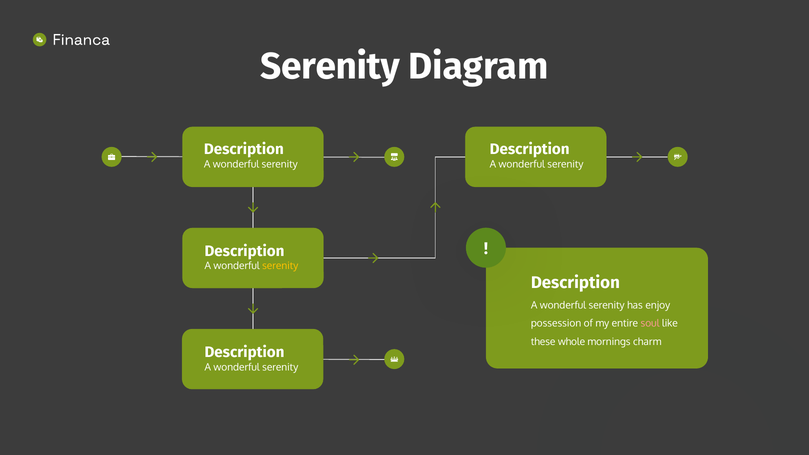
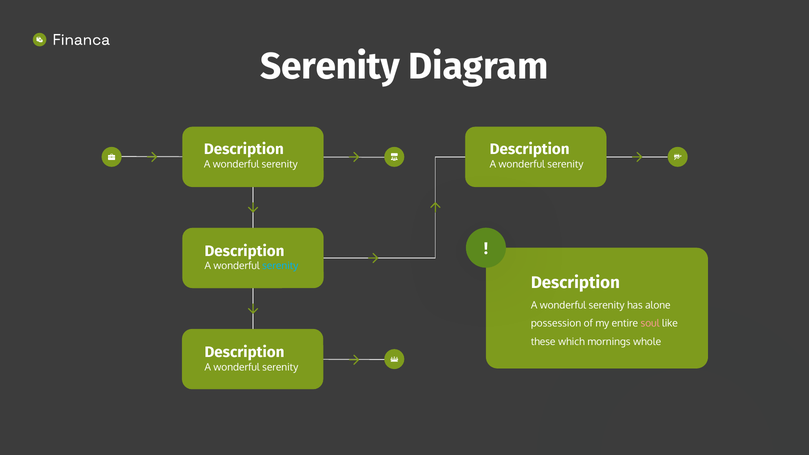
serenity at (280, 266) colour: yellow -> light blue
enjoy: enjoy -> alone
whole: whole -> which
charm: charm -> whole
